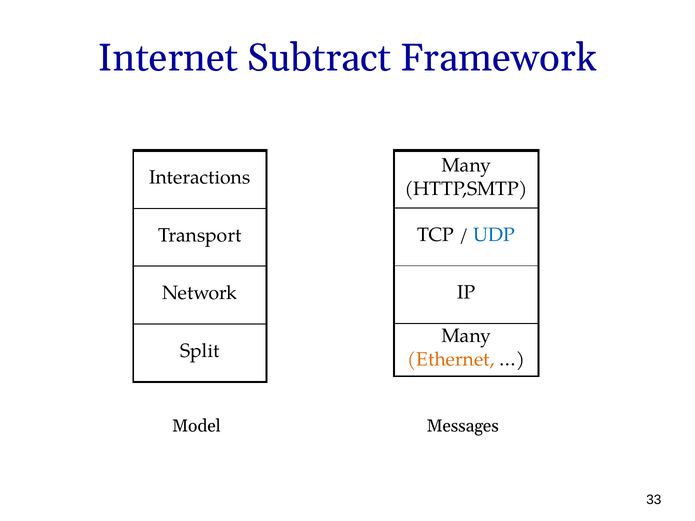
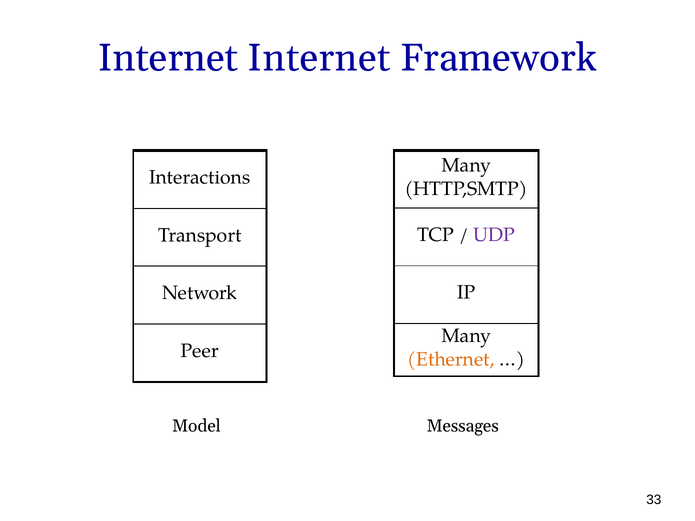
Internet Subtract: Subtract -> Internet
UDP colour: blue -> purple
Split: Split -> Peer
